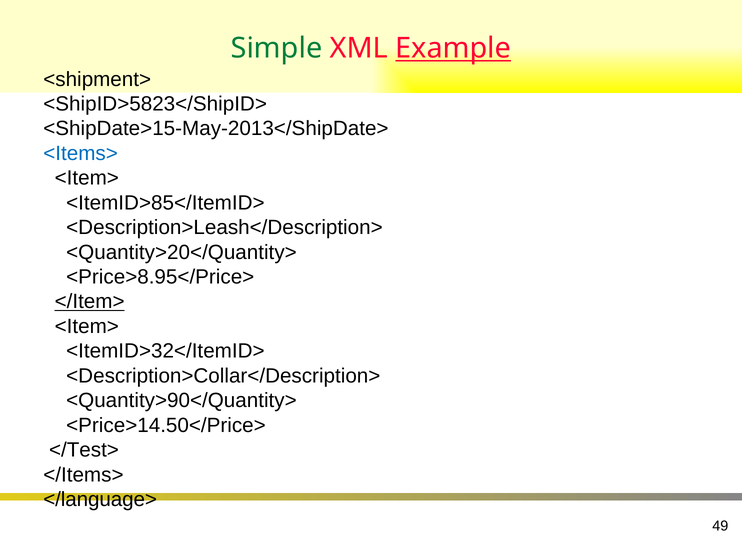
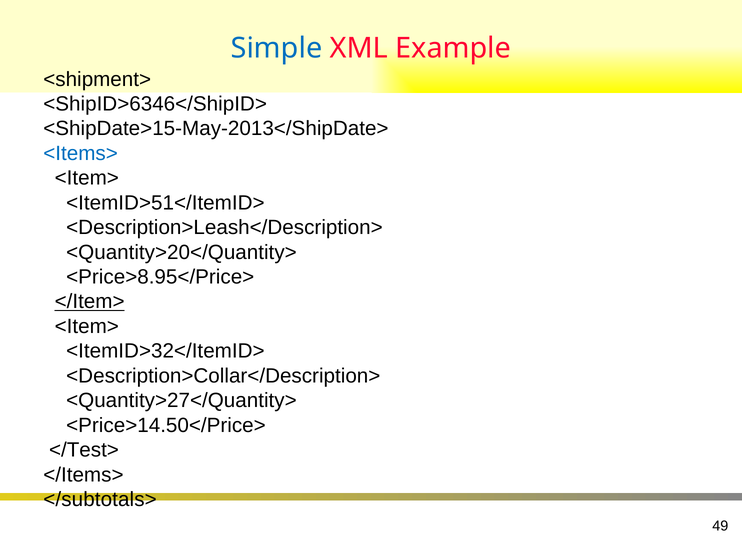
Simple colour: green -> blue
Example underline: present -> none
<ShipID>5823</ShipID>: <ShipID>5823</ShipID> -> <ShipID>6346</ShipID>
<ItemID>85</ItemID>: <ItemID>85</ItemID> -> <ItemID>51</ItemID>
<Quantity>90</Quantity>: <Quantity>90</Quantity> -> <Quantity>27</Quantity>
</language>: </language> -> </subtotals>
